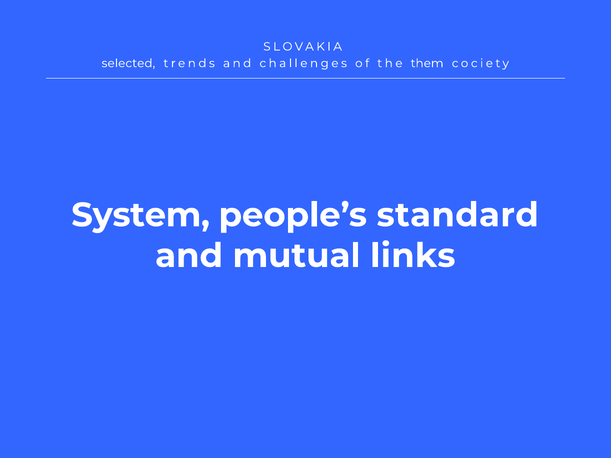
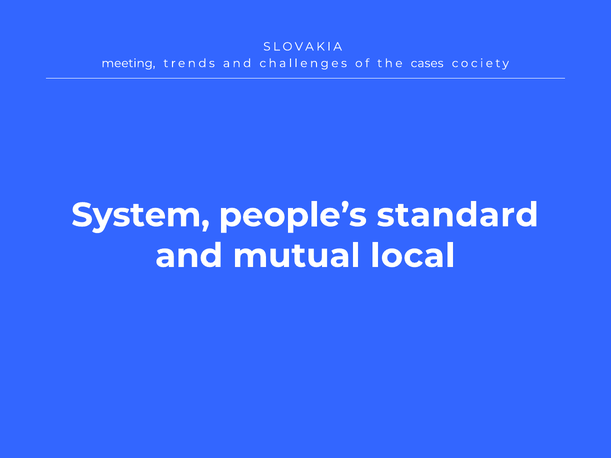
selected: selected -> meeting
them: them -> cases
links: links -> local
